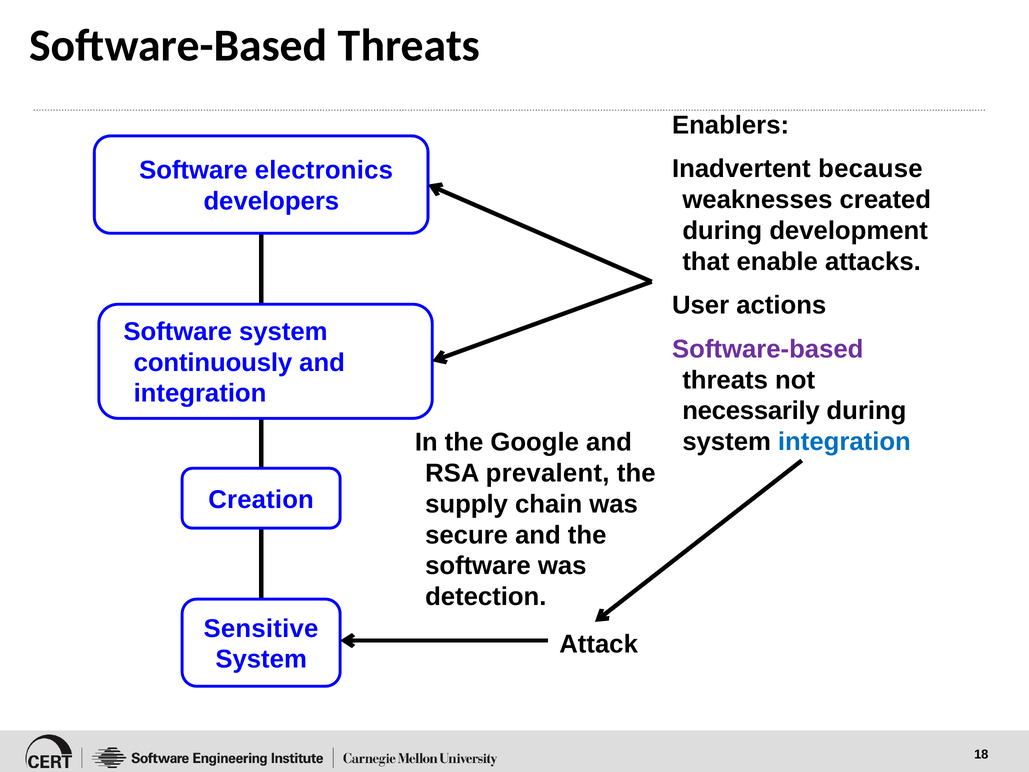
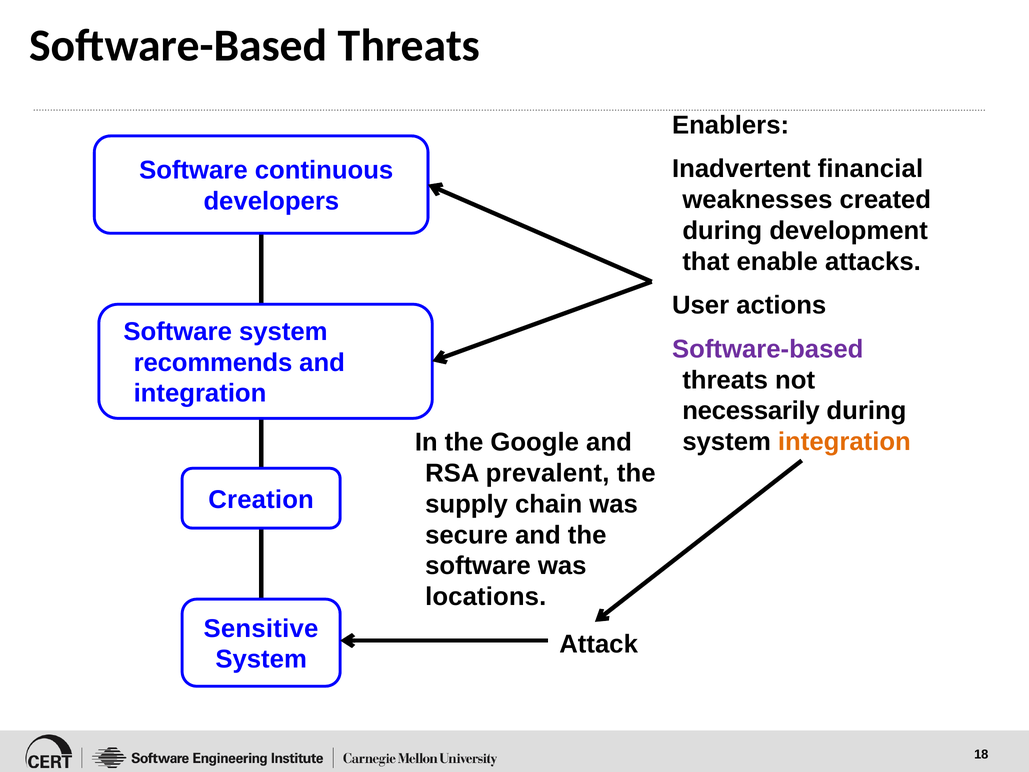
because: because -> financial
electronics: electronics -> continuous
continuously: continuously -> recommends
integration at (844, 442) colour: blue -> orange
detection: detection -> locations
